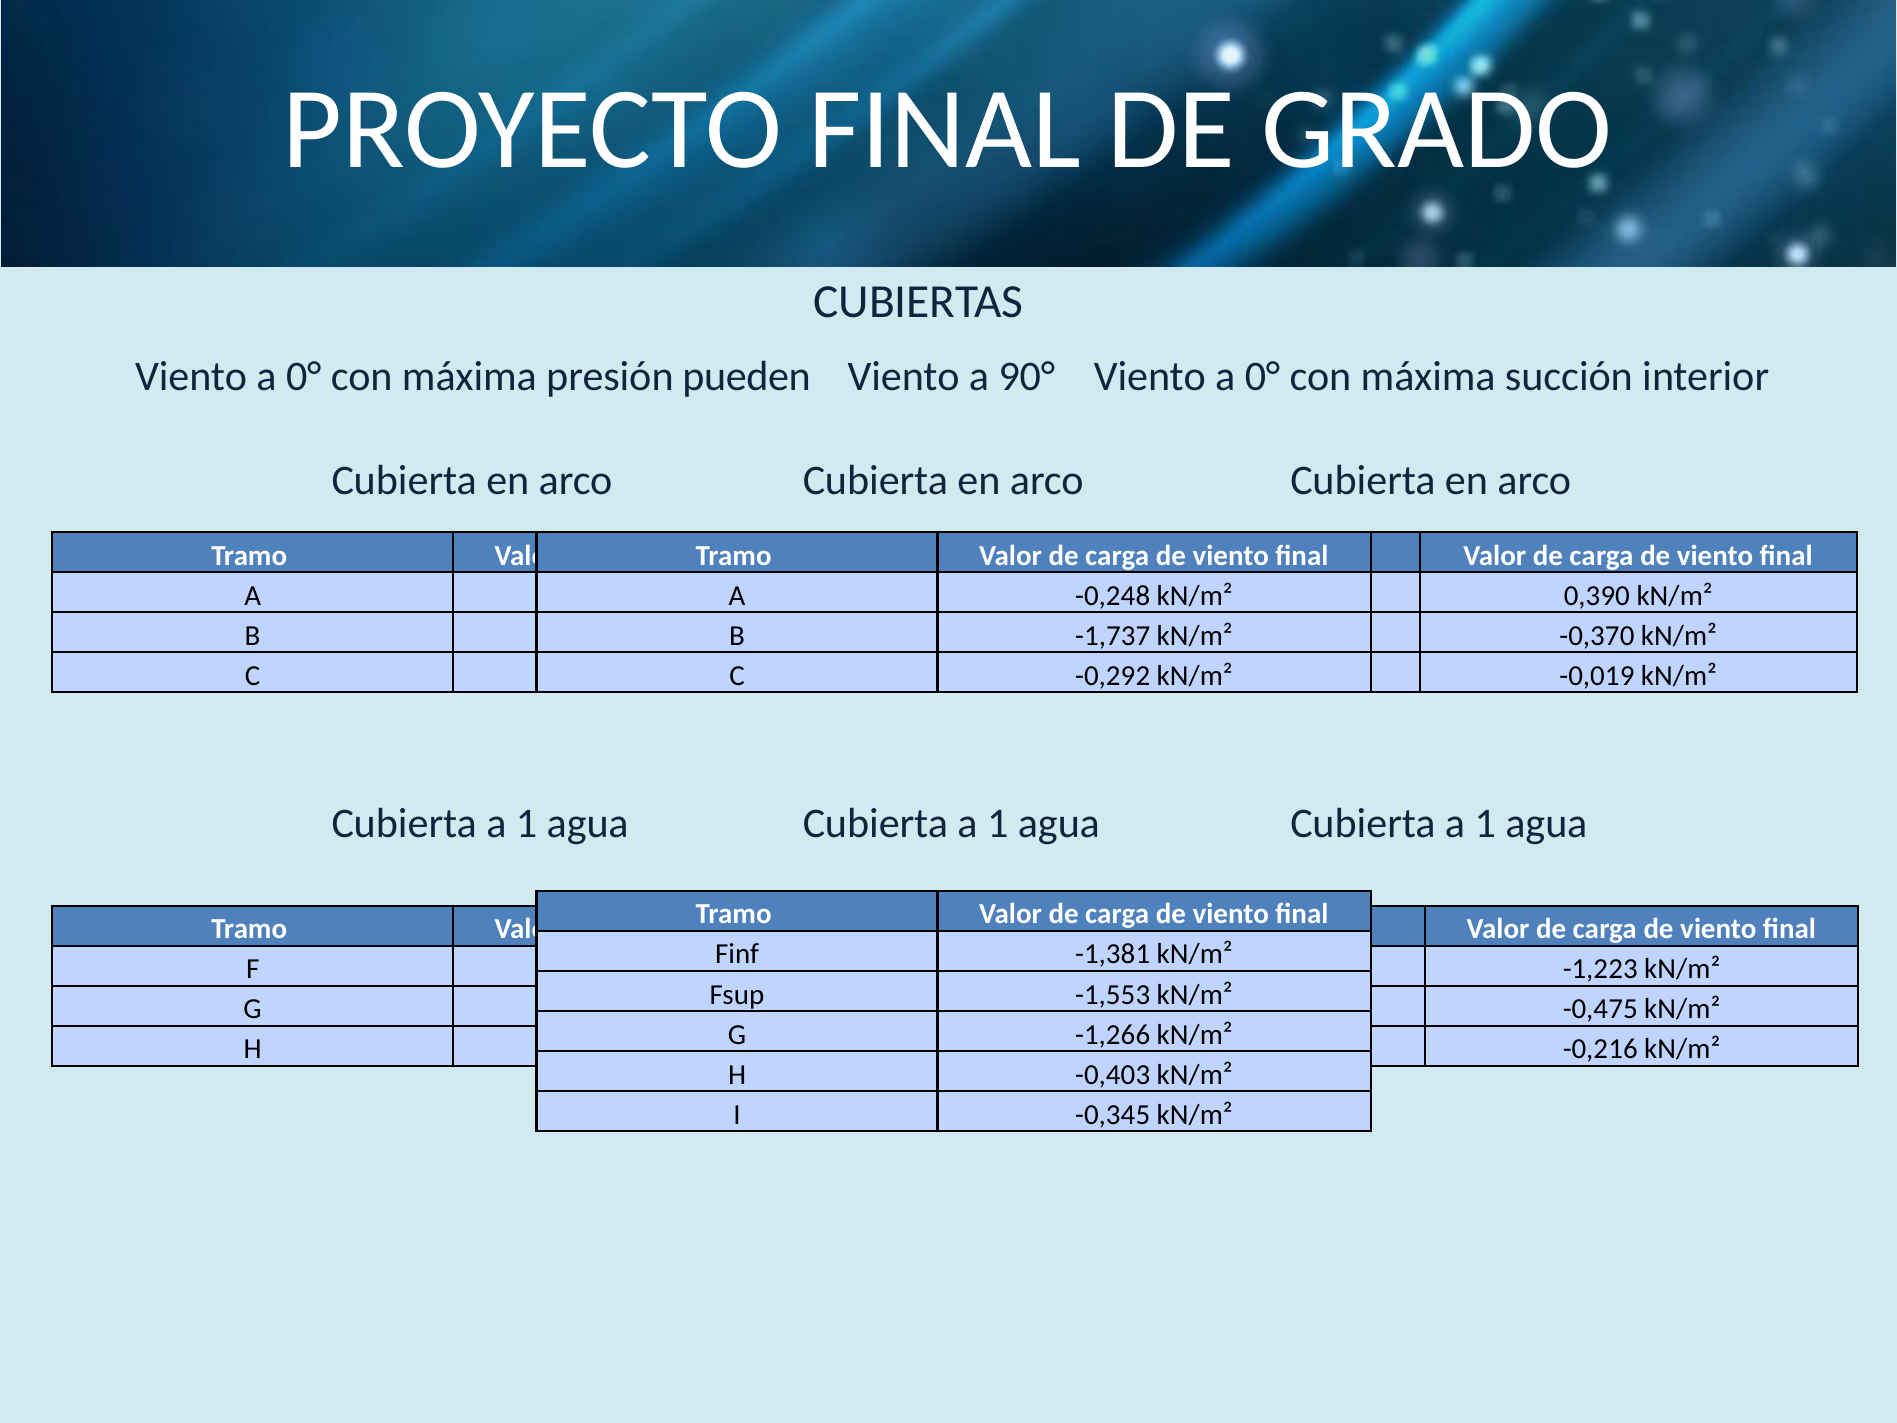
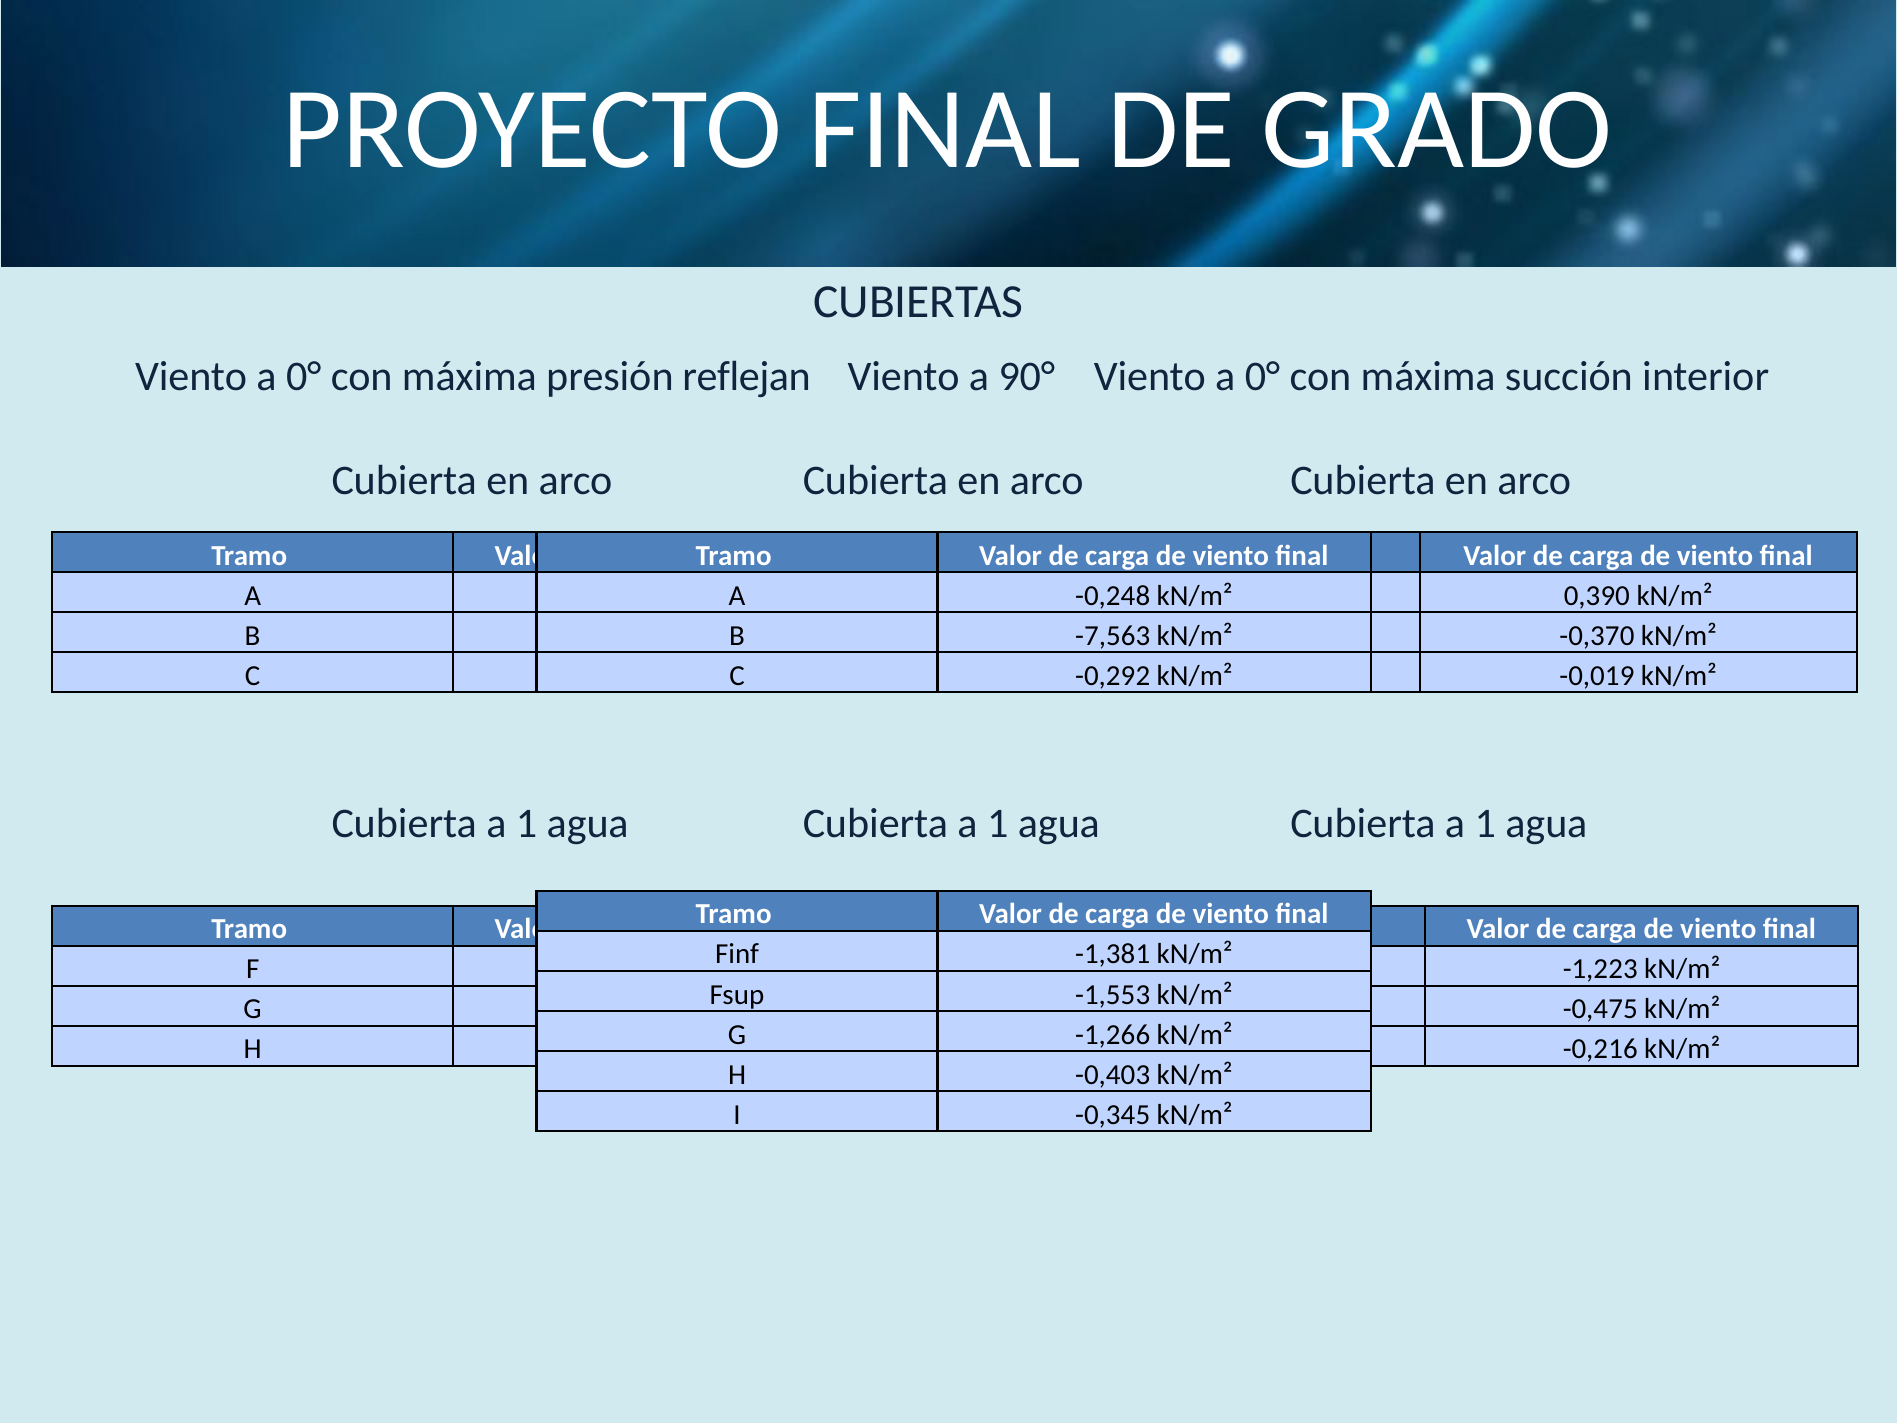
pueden: pueden -> reflejan
-1,737: -1,737 -> -7,563
